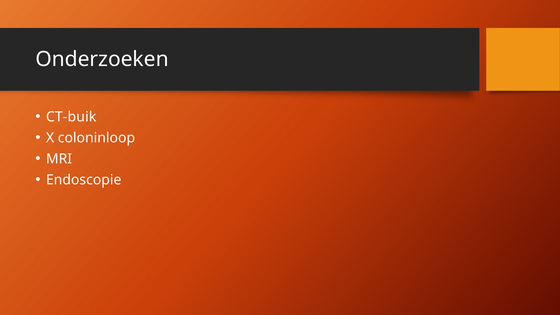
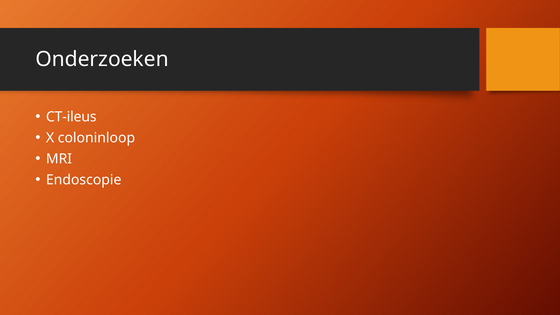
CT-buik: CT-buik -> CT-ileus
